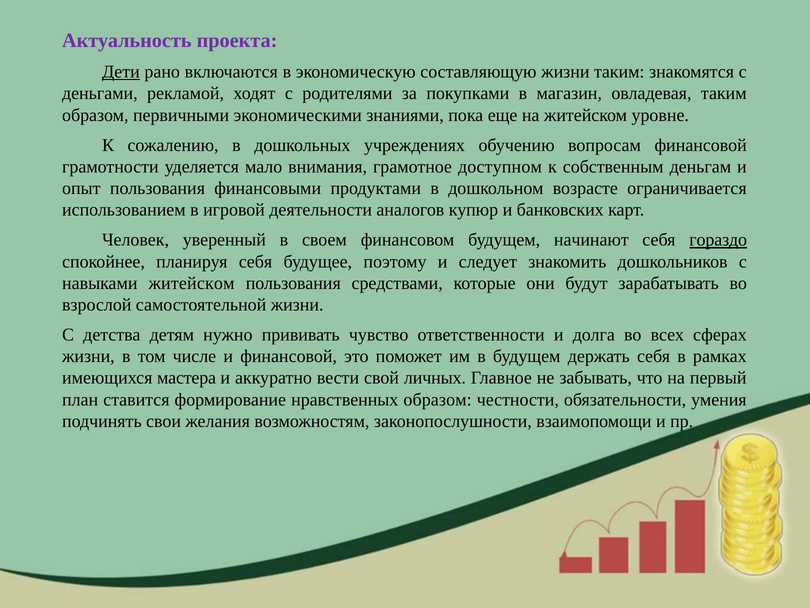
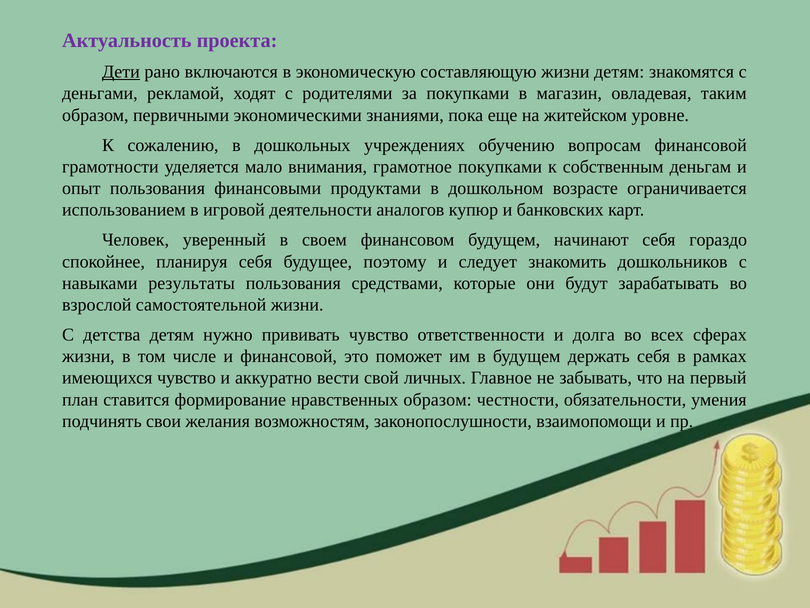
жизни таким: таким -> детям
грамотное доступном: доступном -> покупками
гораздо underline: present -> none
навыками житейском: житейском -> результаты
имеющихся мастера: мастера -> чувство
